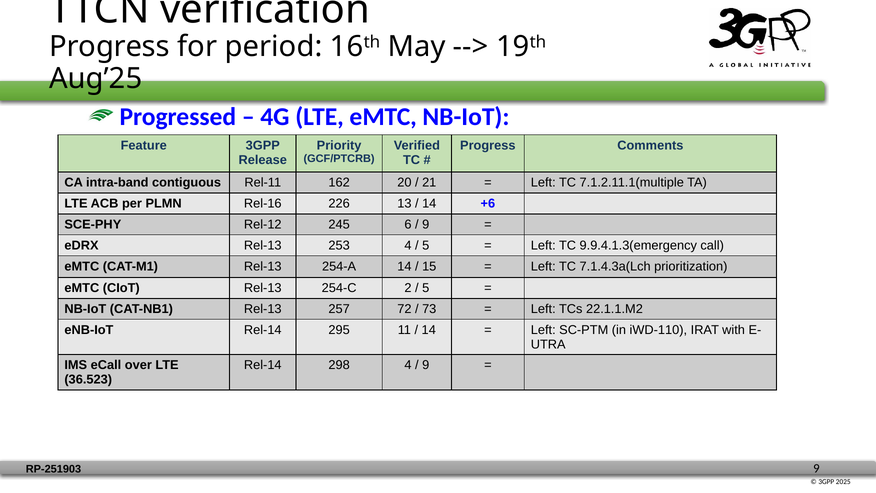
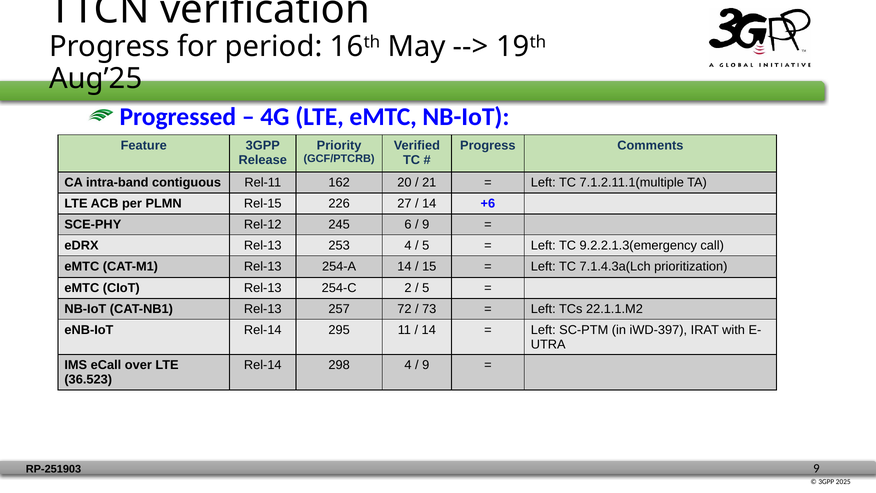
Rel-16: Rel-16 -> Rel-15
13: 13 -> 27
9.9.4.1.3(emergency: 9.9.4.1.3(emergency -> 9.2.2.1.3(emergency
iWD-110: iWD-110 -> iWD-397
